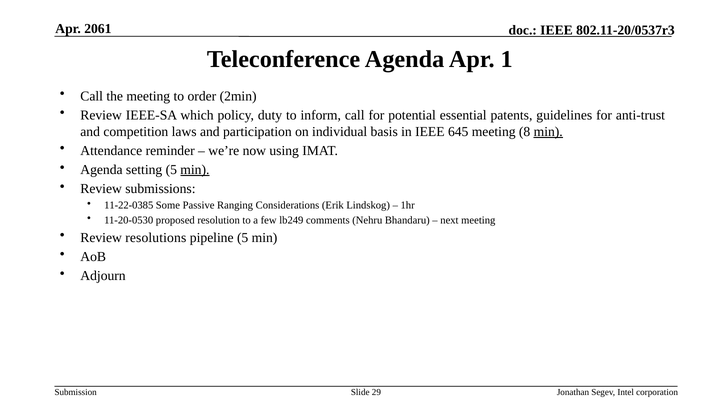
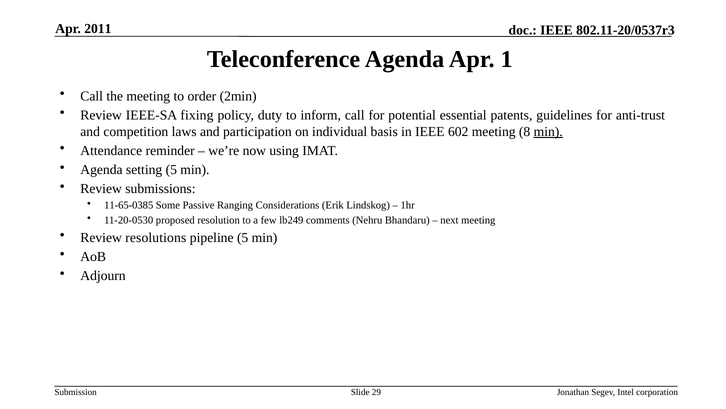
2061: 2061 -> 2011
which: which -> fixing
645: 645 -> 602
min at (195, 169) underline: present -> none
11-22-0385: 11-22-0385 -> 11-65-0385
